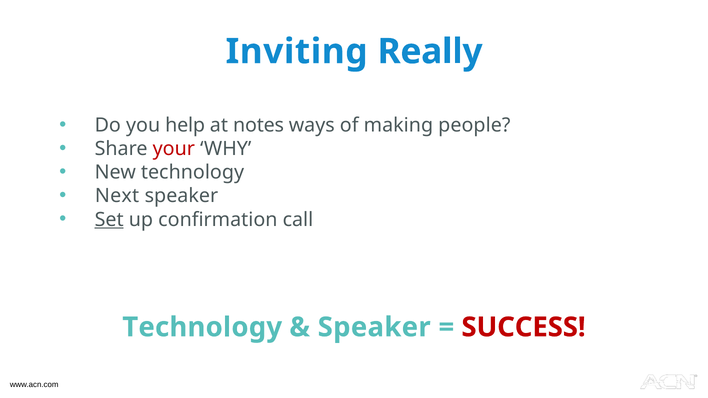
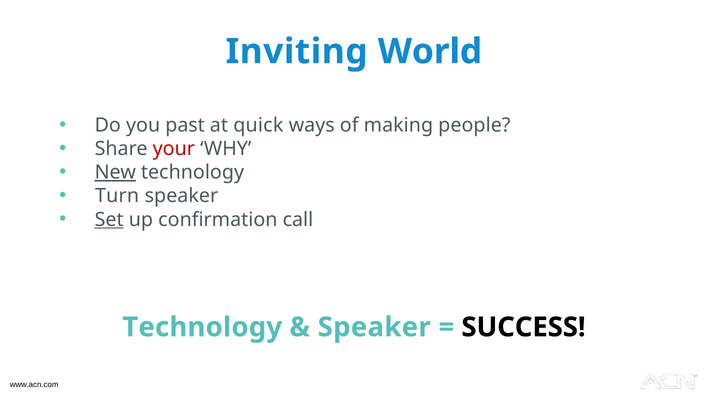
Really: Really -> World
help: help -> past
notes: notes -> quick
New underline: none -> present
Next: Next -> Turn
SUCCESS colour: red -> black
